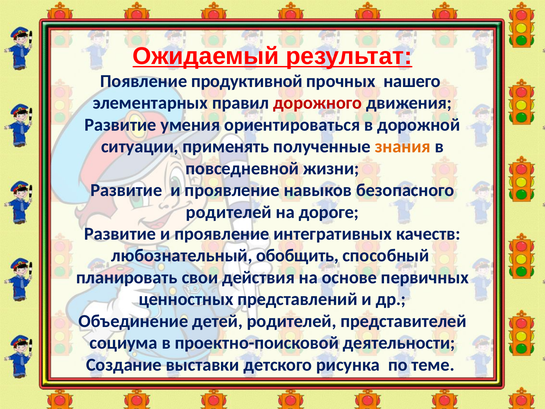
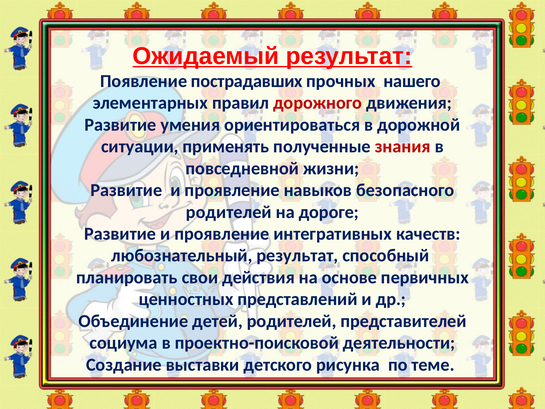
продуктивной: продуктивной -> пострадавших
знания colour: orange -> red
любознательный обобщить: обобщить -> результат
